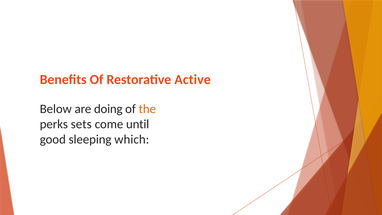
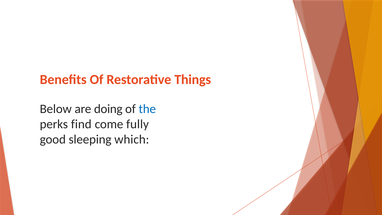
Active: Active -> Things
the colour: orange -> blue
sets: sets -> find
until: until -> fully
